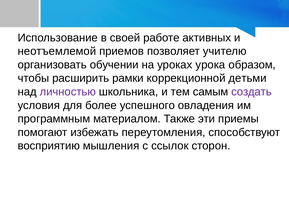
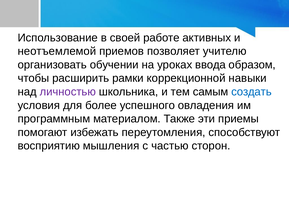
урока: урока -> ввода
детьми: детьми -> навыки
создать colour: purple -> blue
ссылок: ссылок -> частью
